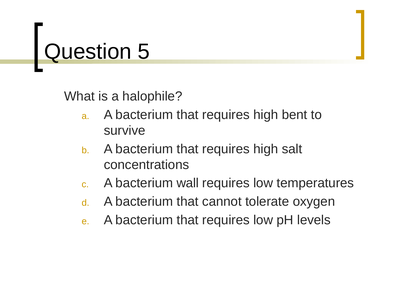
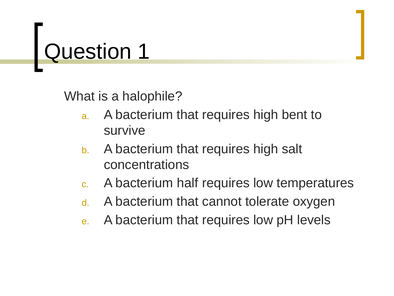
5: 5 -> 1
wall: wall -> half
